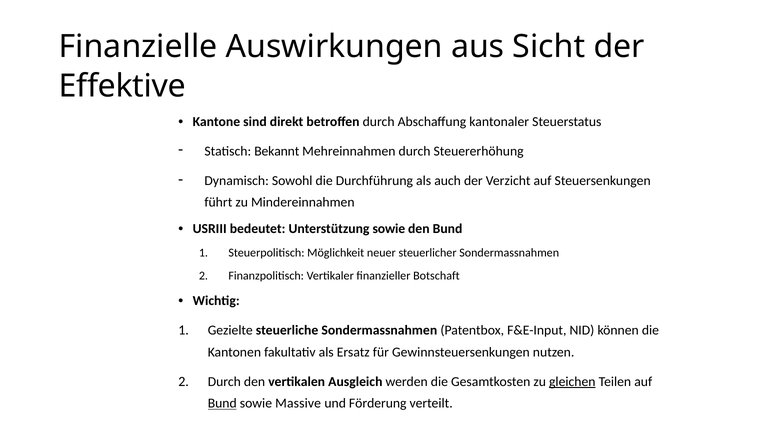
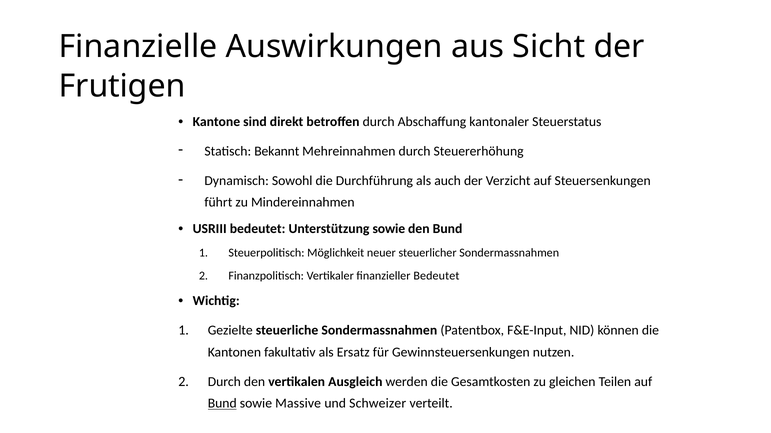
Effektive: Effektive -> Frutigen
finanzieller Botschaft: Botschaft -> Bedeutet
gleichen underline: present -> none
Förderung: Förderung -> Schweizer
